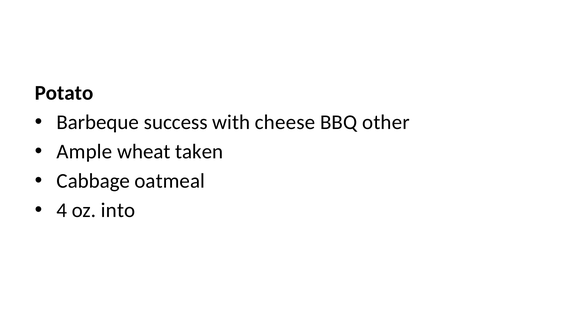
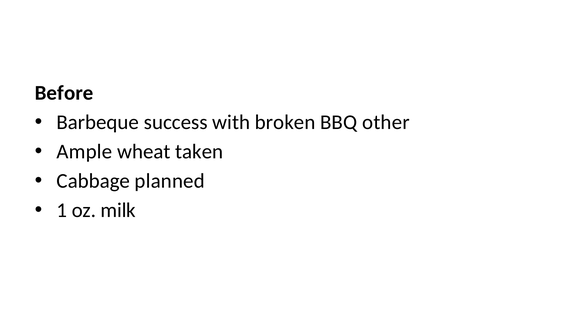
Potato: Potato -> Before
cheese: cheese -> broken
oatmeal: oatmeal -> planned
4: 4 -> 1
into: into -> milk
